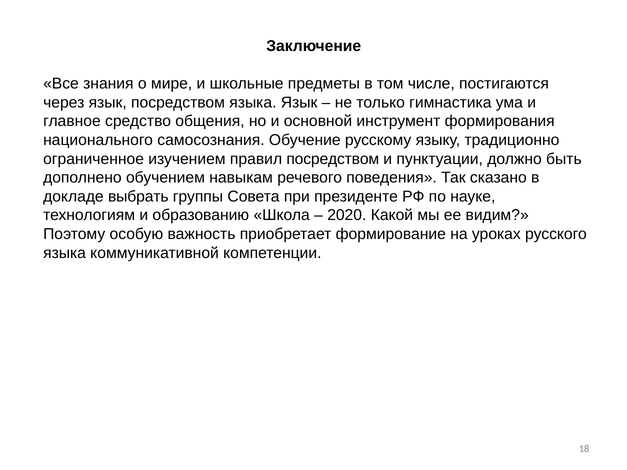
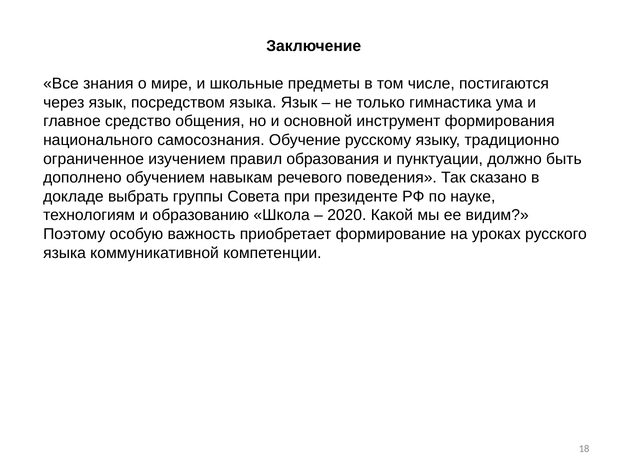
правил посредством: посредством -> образования
